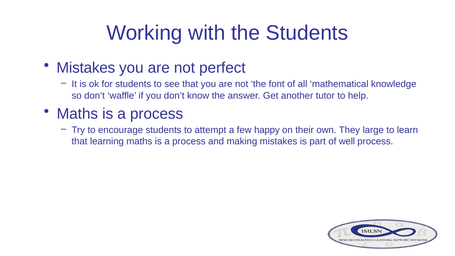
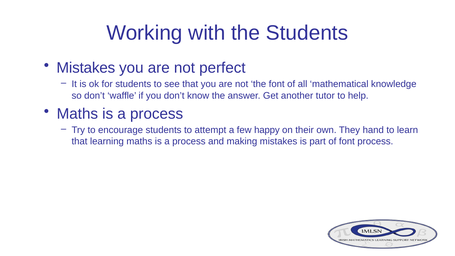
large: large -> hand
of well: well -> font
